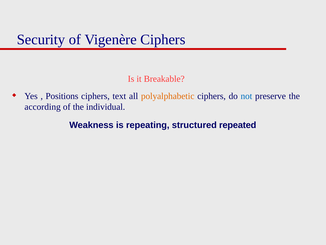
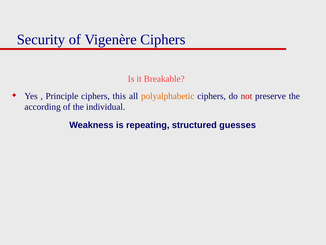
Positions: Positions -> Principle
text: text -> this
not colour: blue -> red
repeated: repeated -> guesses
